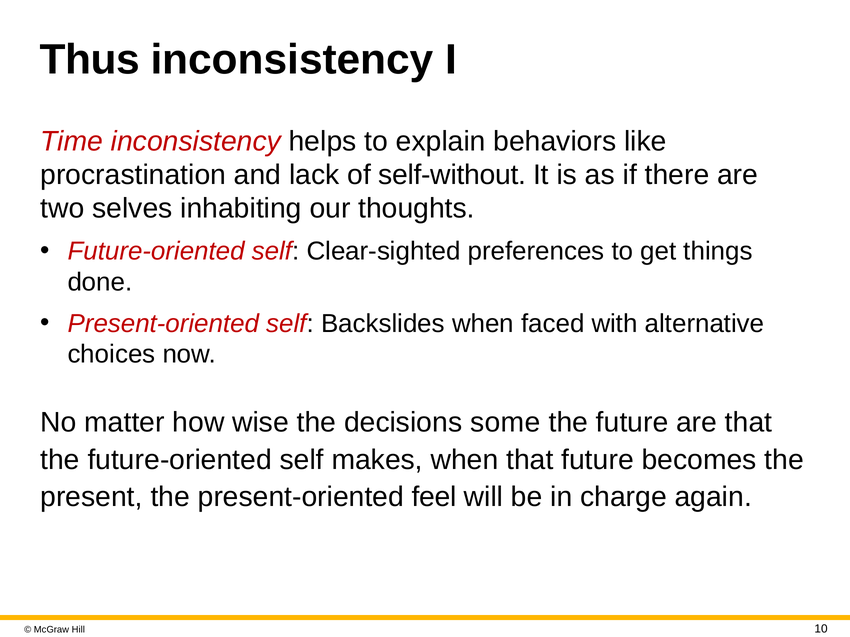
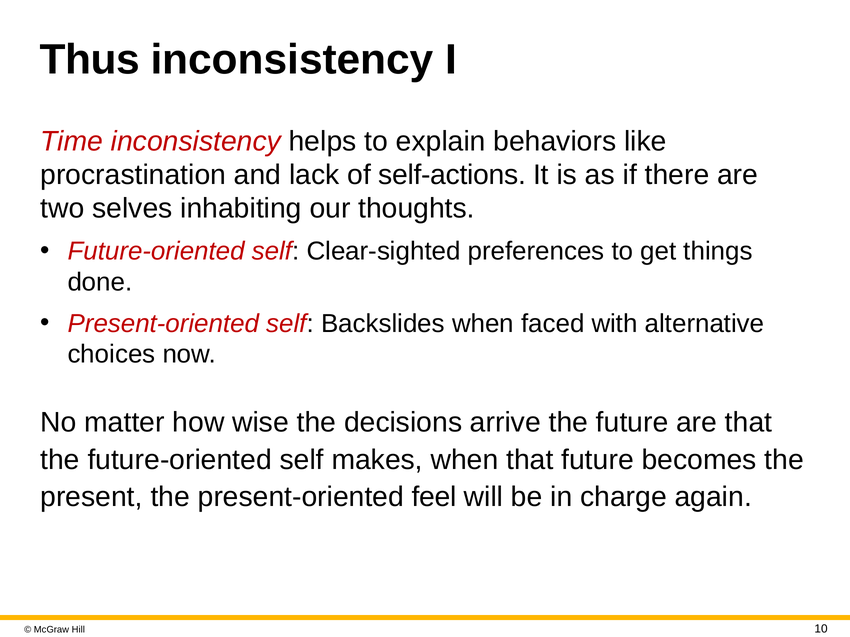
self-without: self-without -> self-actions
some: some -> arrive
